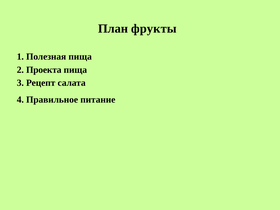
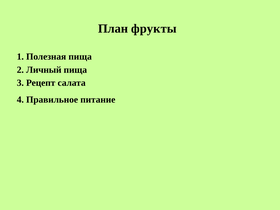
Проекта: Проекта -> Личный
